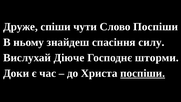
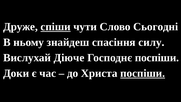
спіши underline: none -> present
Слово Поспіши: Поспіши -> Сьогодні
Господнє шторми: шторми -> поспіши
